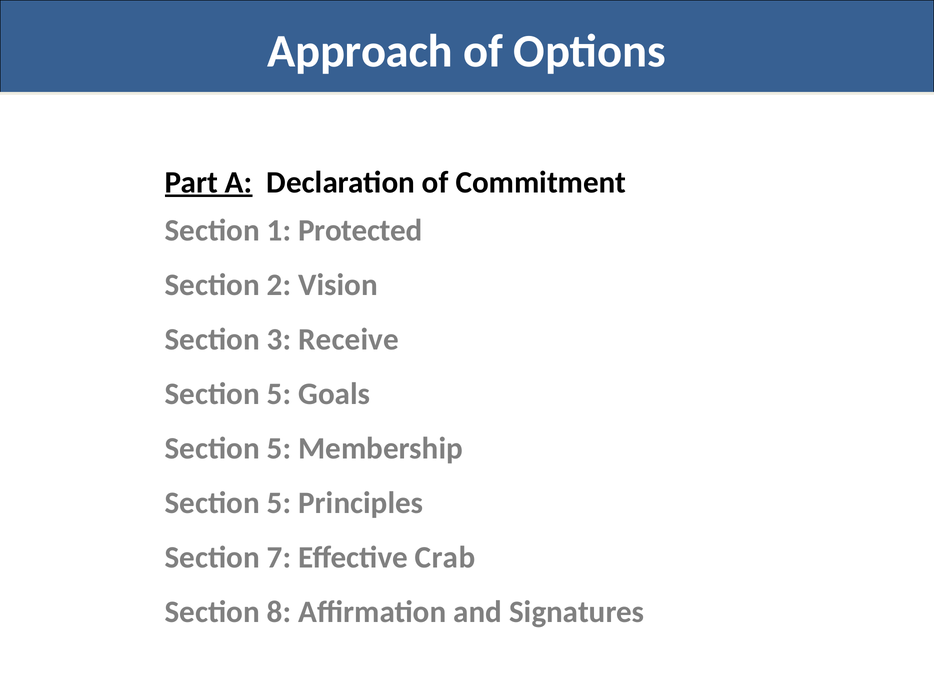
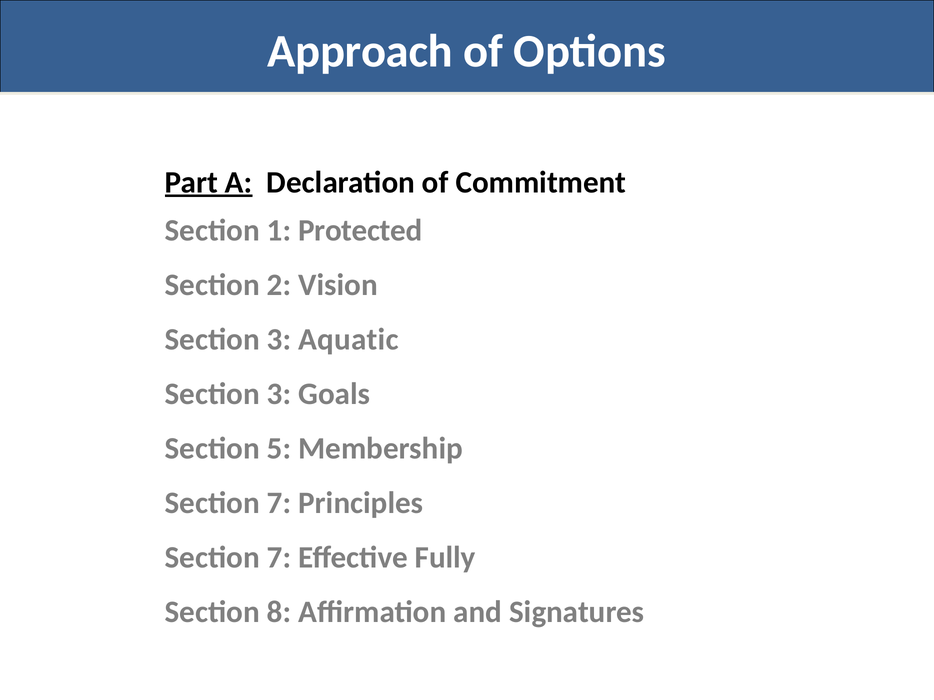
Receive: Receive -> Aquatic
5 at (279, 394): 5 -> 3
5 at (279, 503): 5 -> 7
Crab: Crab -> Fully
